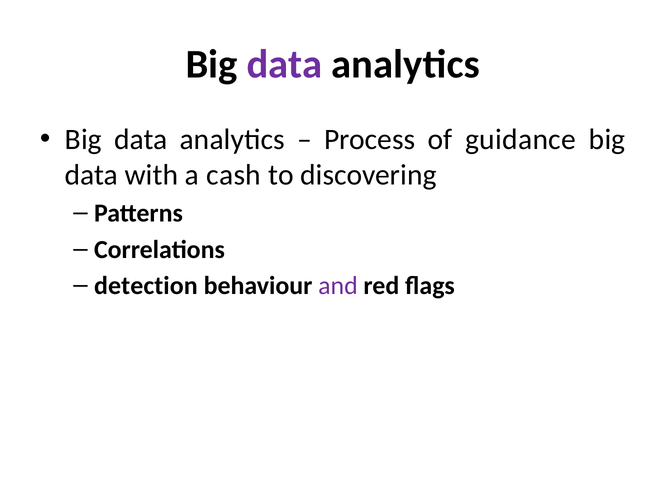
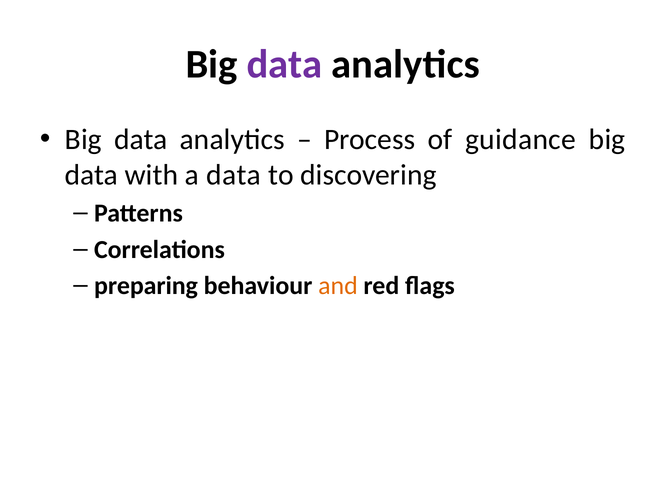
a cash: cash -> data
detection: detection -> preparing
and colour: purple -> orange
